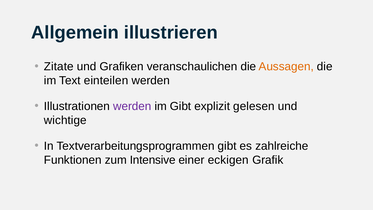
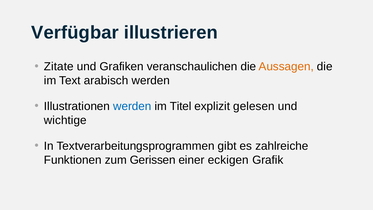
Allgemein: Allgemein -> Verfügbar
einteilen: einteilen -> arabisch
werden at (132, 106) colour: purple -> blue
im Gibt: Gibt -> Titel
Intensive: Intensive -> Gerissen
